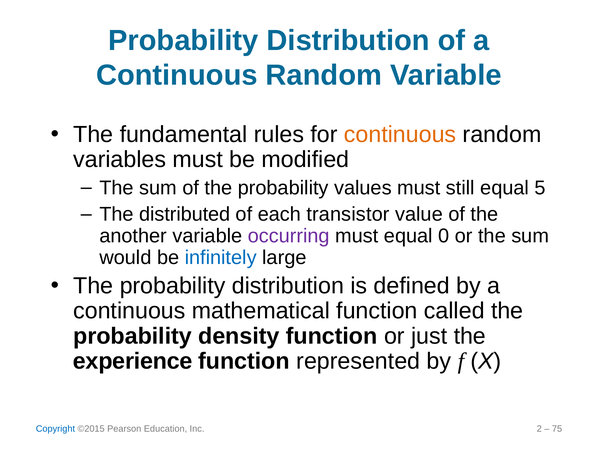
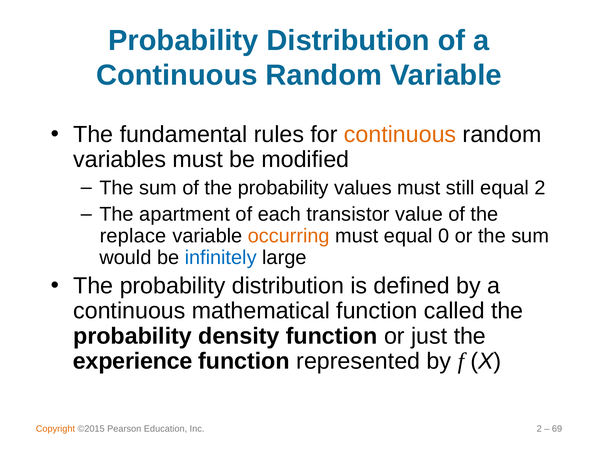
equal 5: 5 -> 2
distributed: distributed -> apartment
another: another -> replace
occurring colour: purple -> orange
Copyright colour: blue -> orange
75: 75 -> 69
